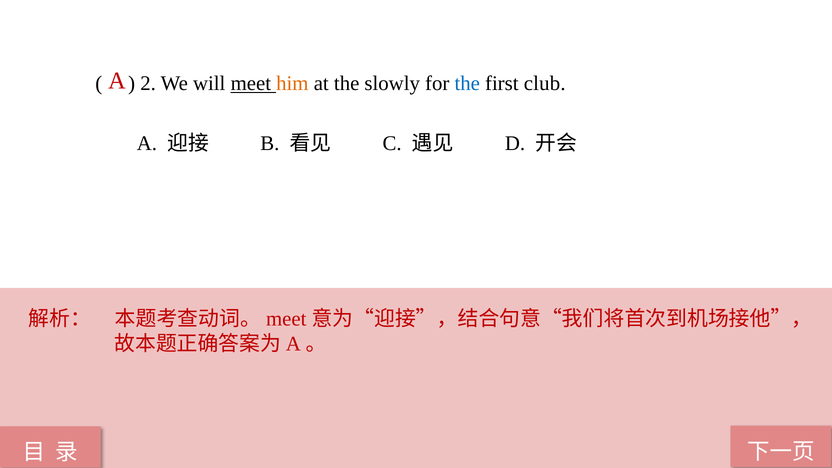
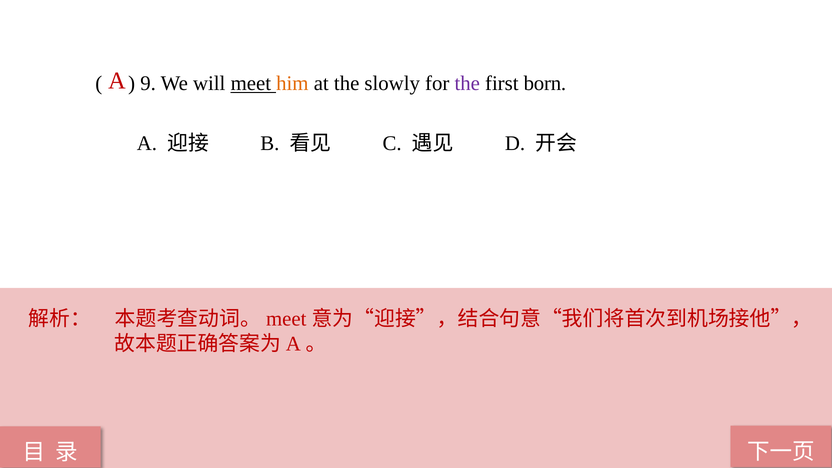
2: 2 -> 9
the at (467, 83) colour: blue -> purple
club: club -> born
